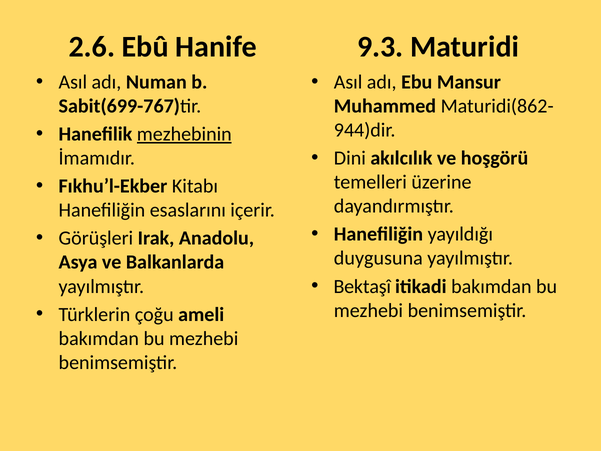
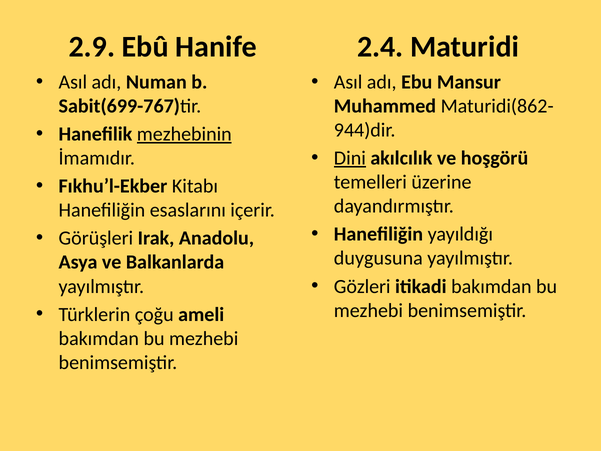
2.6: 2.6 -> 2.9
9.3: 9.3 -> 2.4
Dini underline: none -> present
Bektaşî: Bektaşî -> Gözleri
